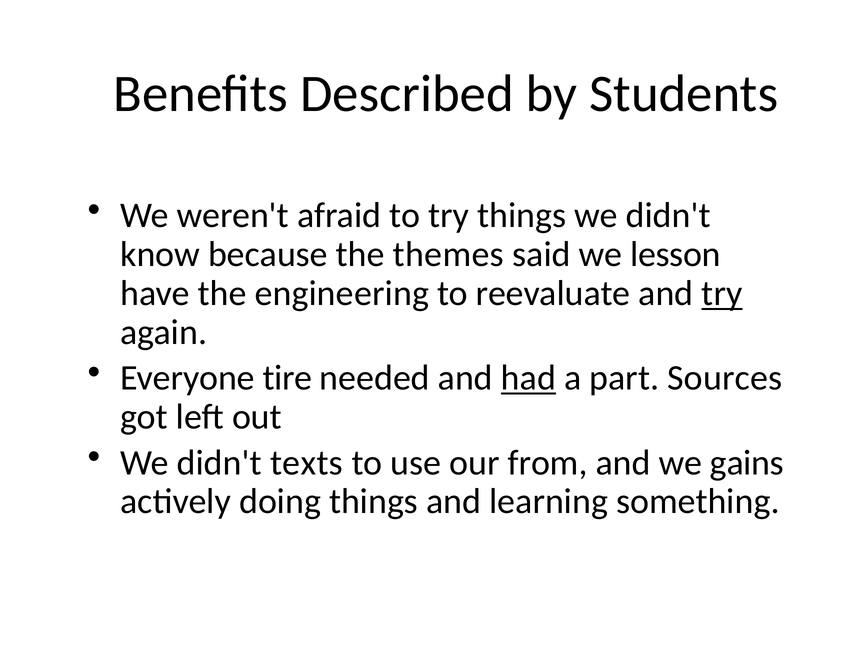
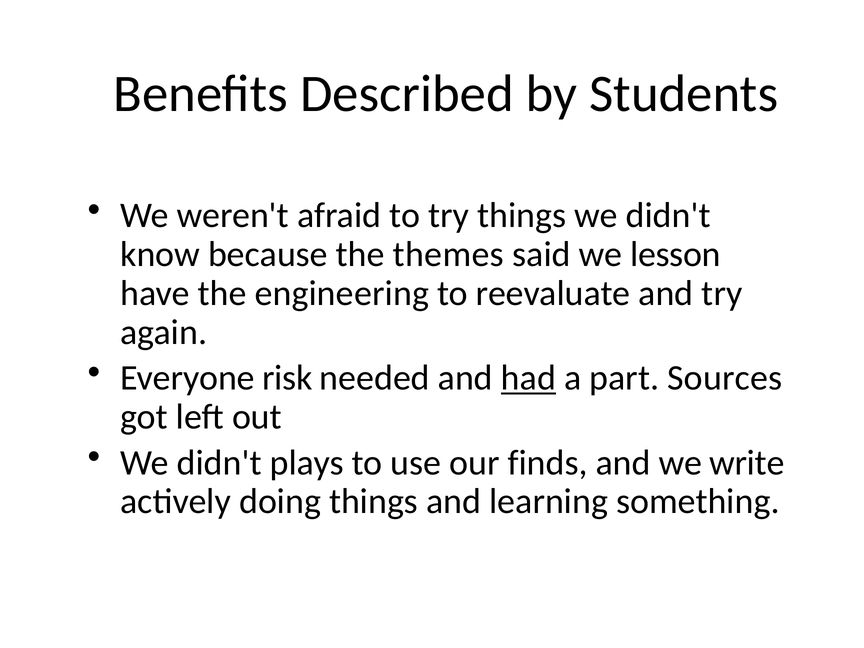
try at (722, 293) underline: present -> none
tire: tire -> risk
texts: texts -> plays
from: from -> finds
gains: gains -> write
